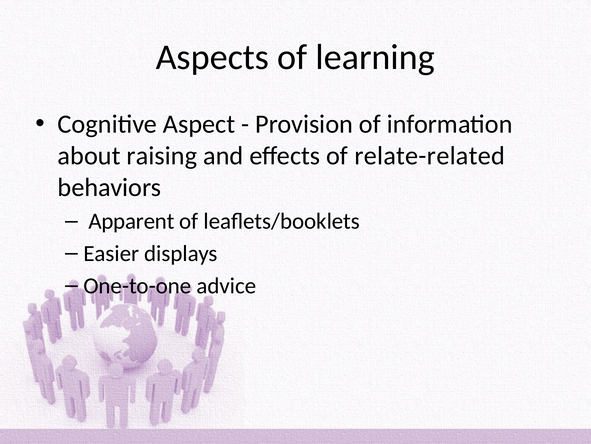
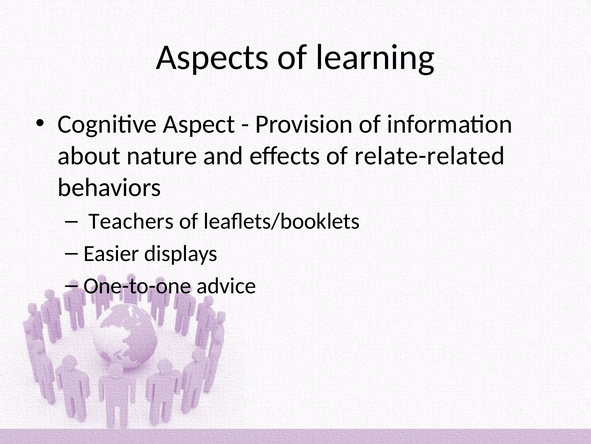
raising: raising -> nature
Apparent: Apparent -> Teachers
